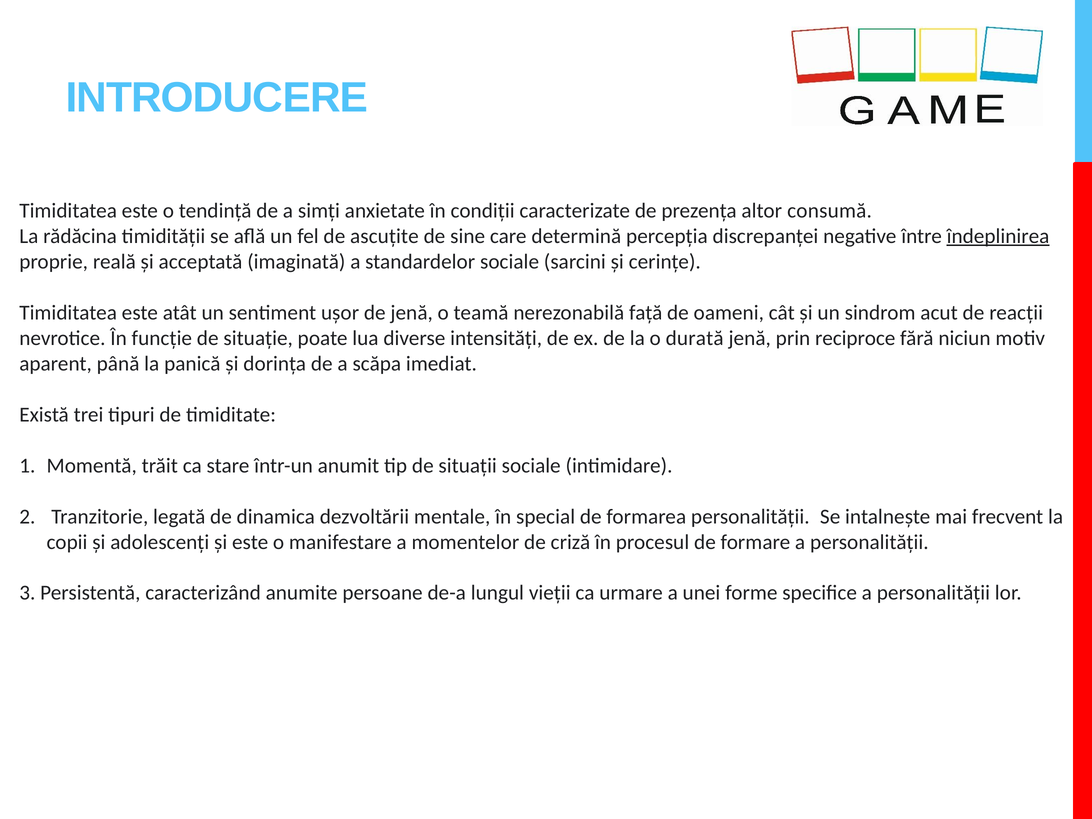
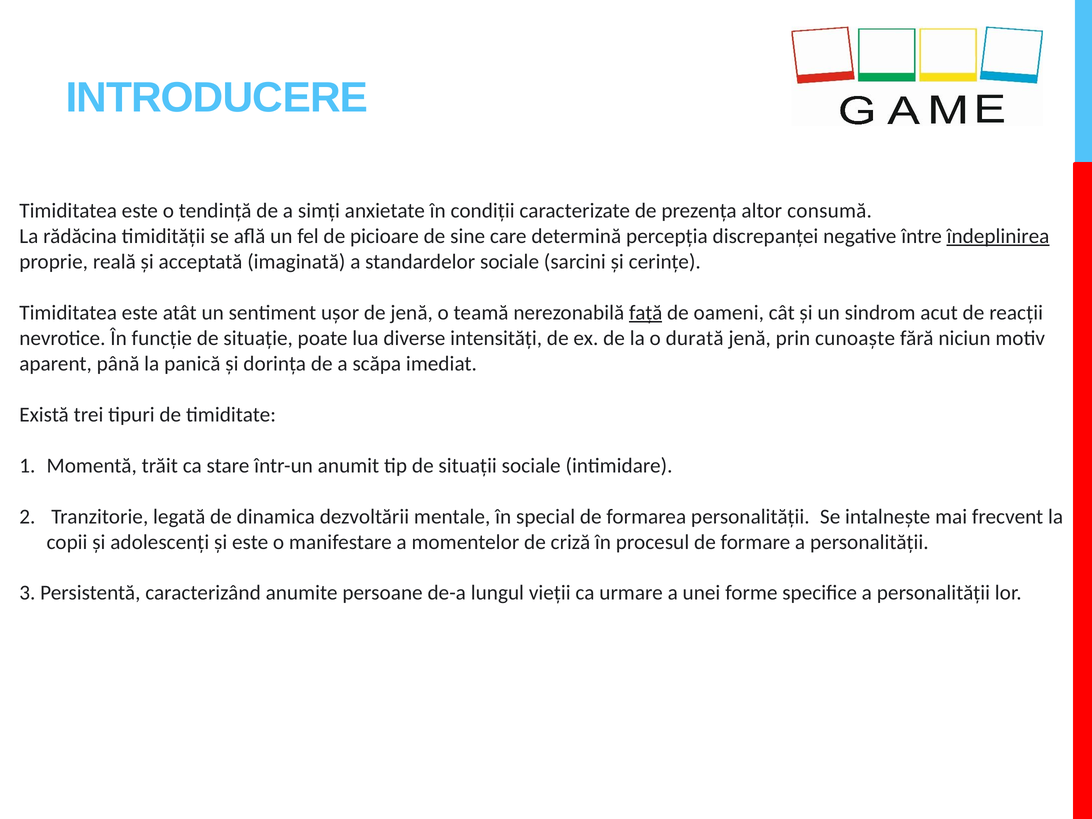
ascuțite: ascuțite -> picioare
față underline: none -> present
reciproce: reciproce -> cunoaște
